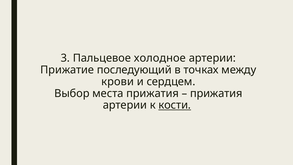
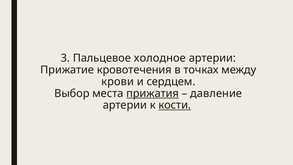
последующий: последующий -> кровотечения
прижатия at (153, 93) underline: none -> present
прижатия at (216, 93): прижатия -> давление
